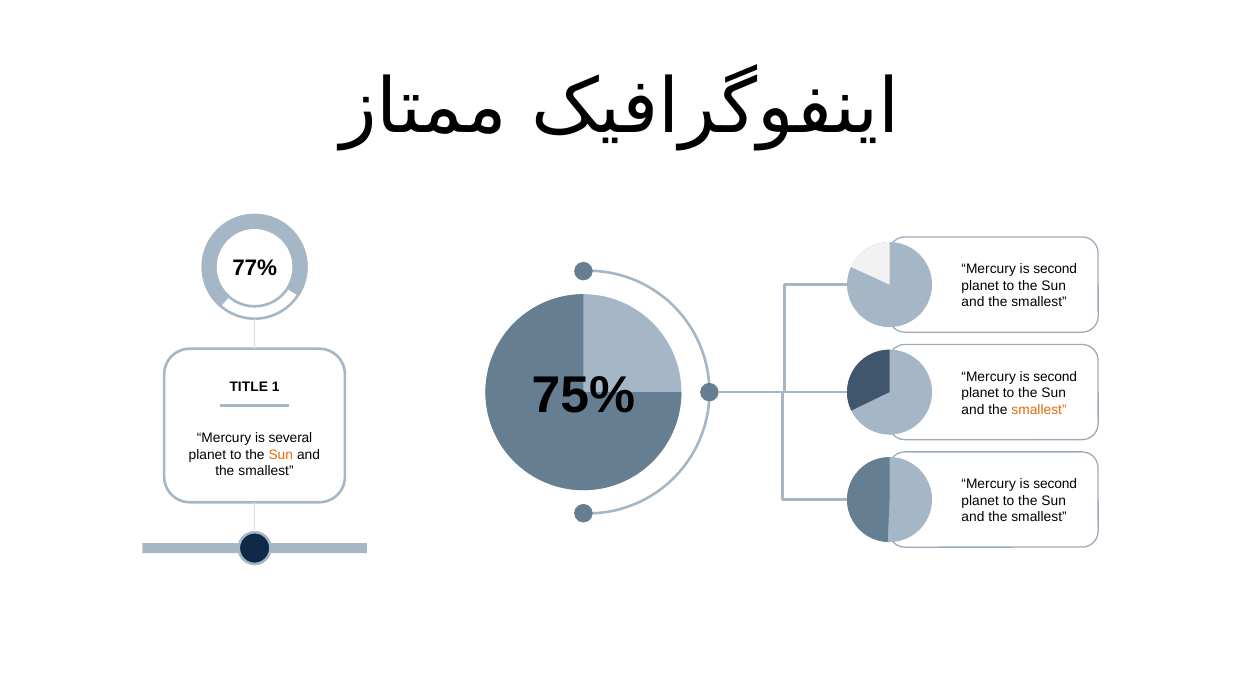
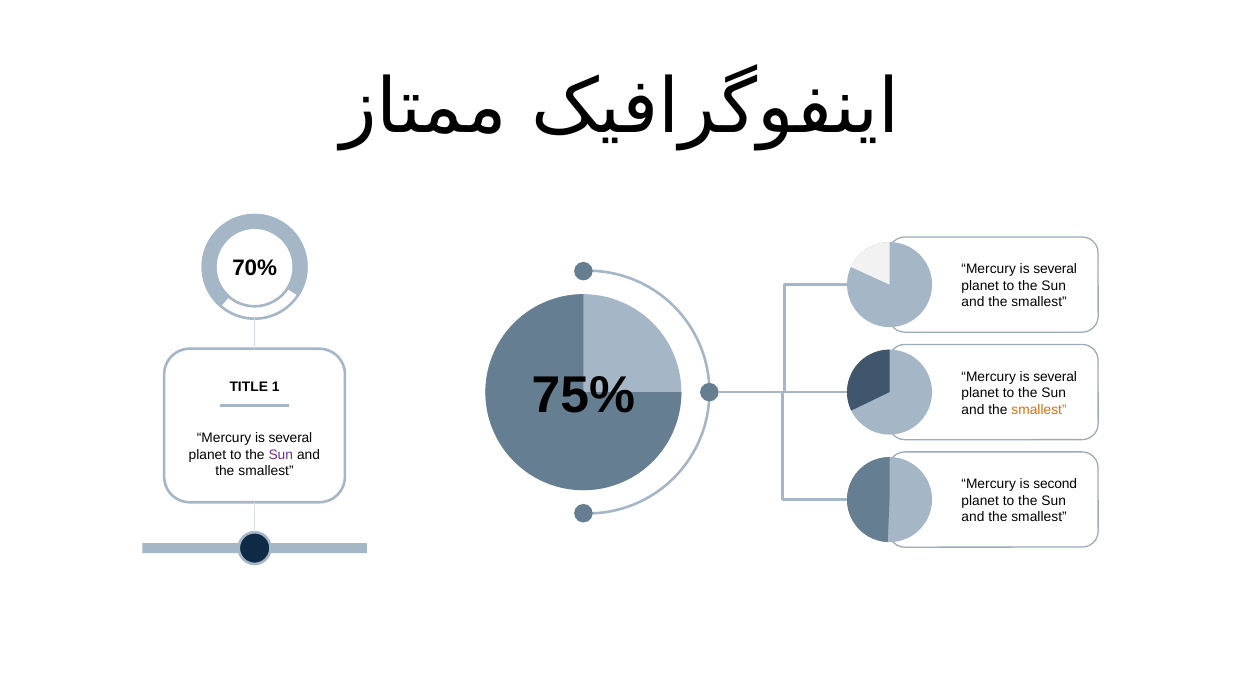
77%: 77% -> 70%
second at (1055, 269): second -> several
second at (1055, 377): second -> several
Sun at (281, 455) colour: orange -> purple
